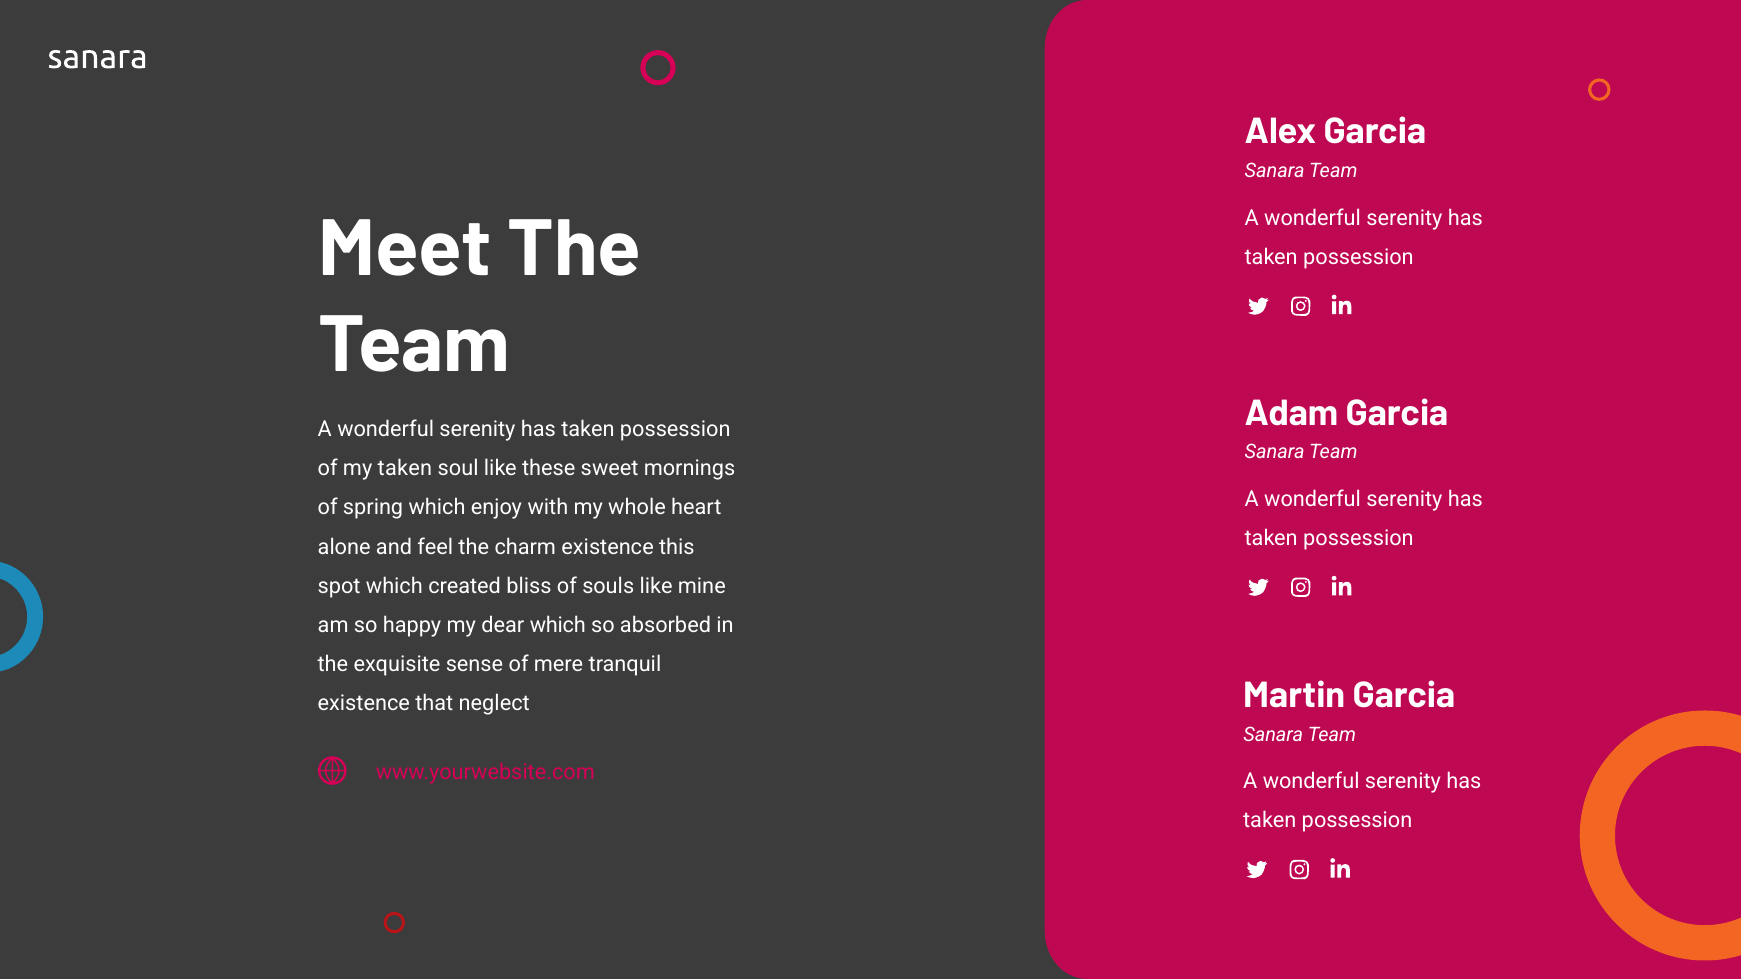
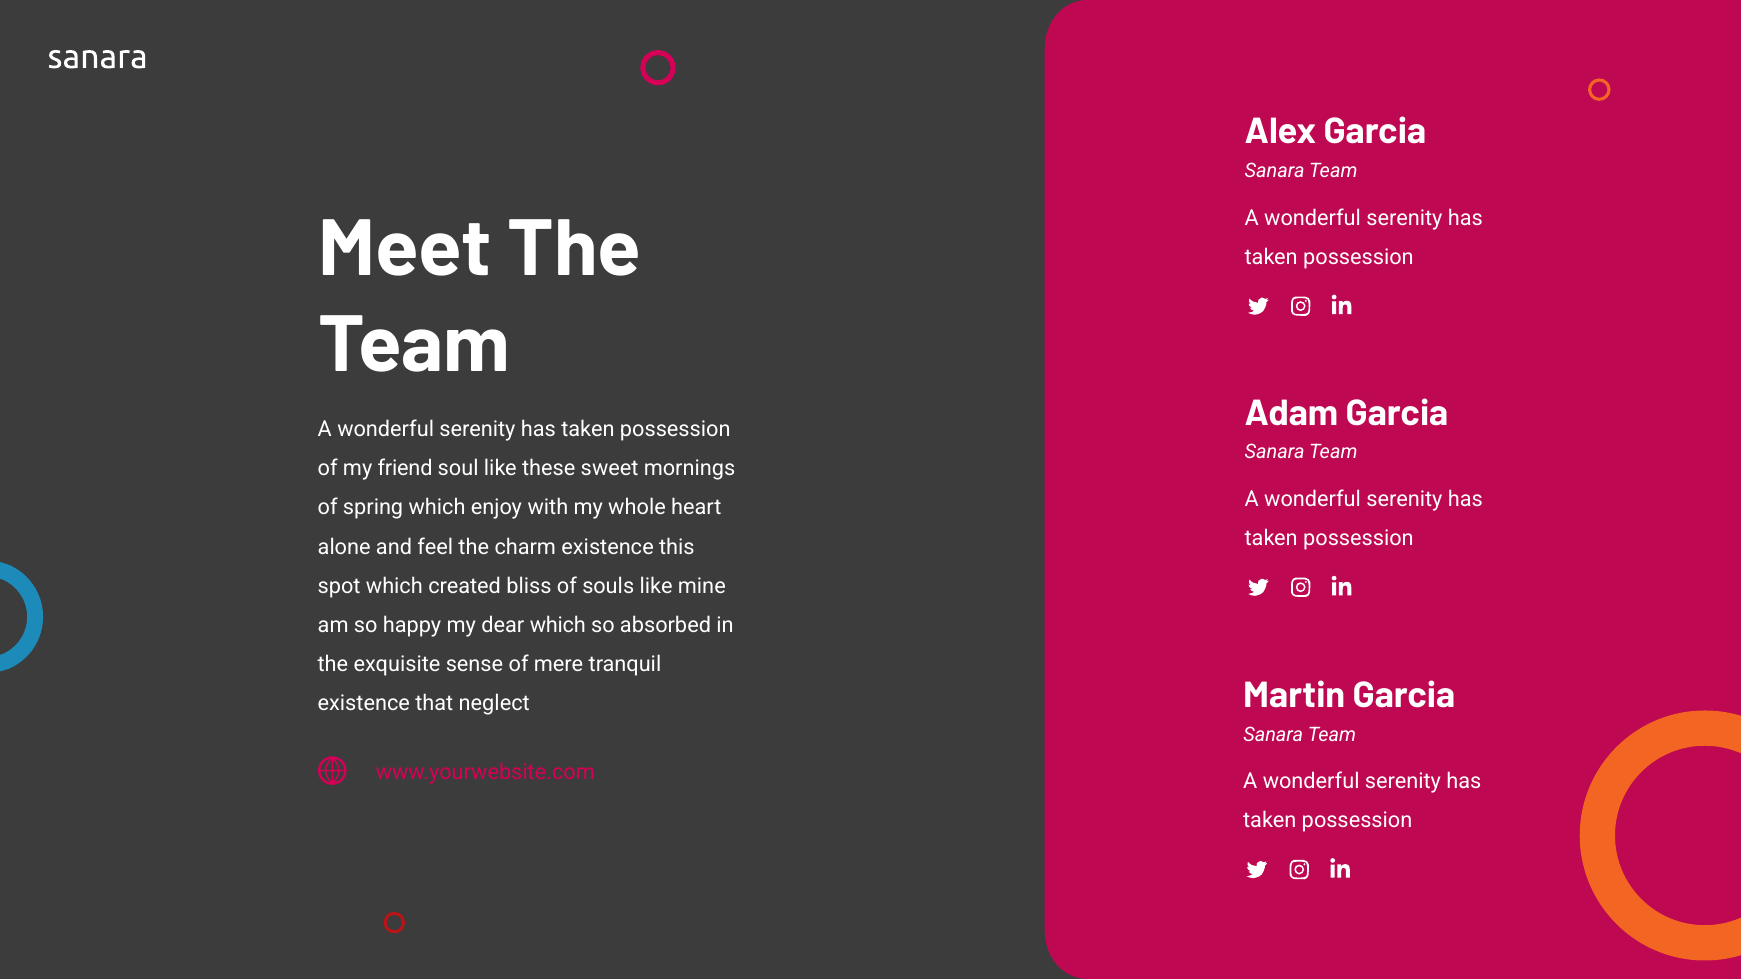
my taken: taken -> friend
